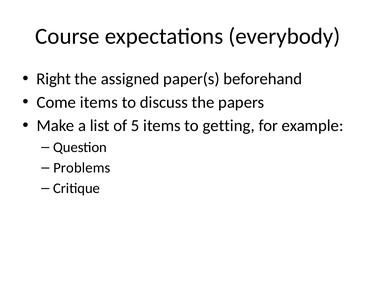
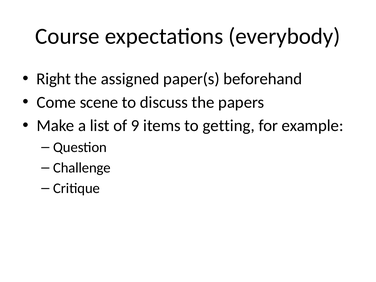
Come items: items -> scene
5: 5 -> 9
Problems: Problems -> Challenge
